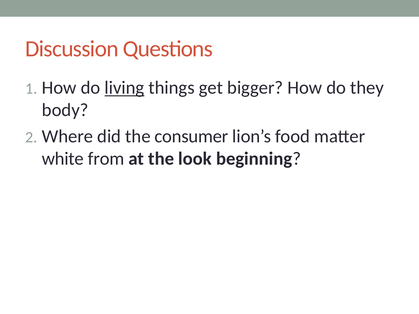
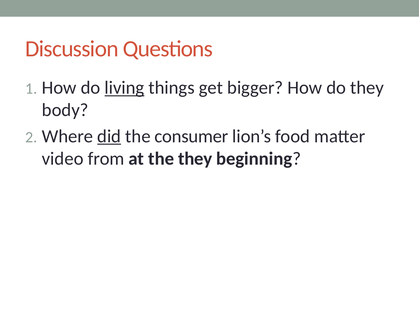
did underline: none -> present
white: white -> video
the look: look -> they
